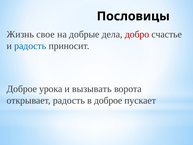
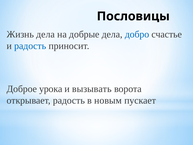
Жизнь свое: свое -> дела
добро colour: red -> blue
в доброе: доброе -> новым
